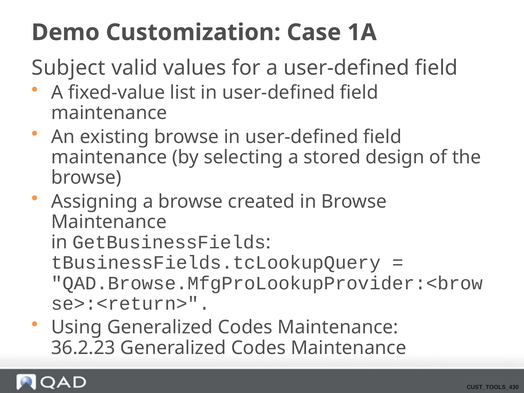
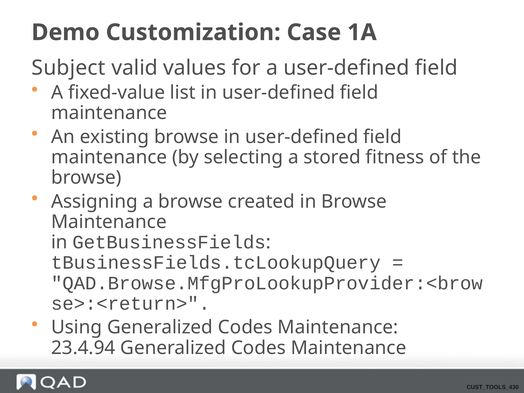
design: design -> fitness
36.2.23: 36.2.23 -> 23.4.94
